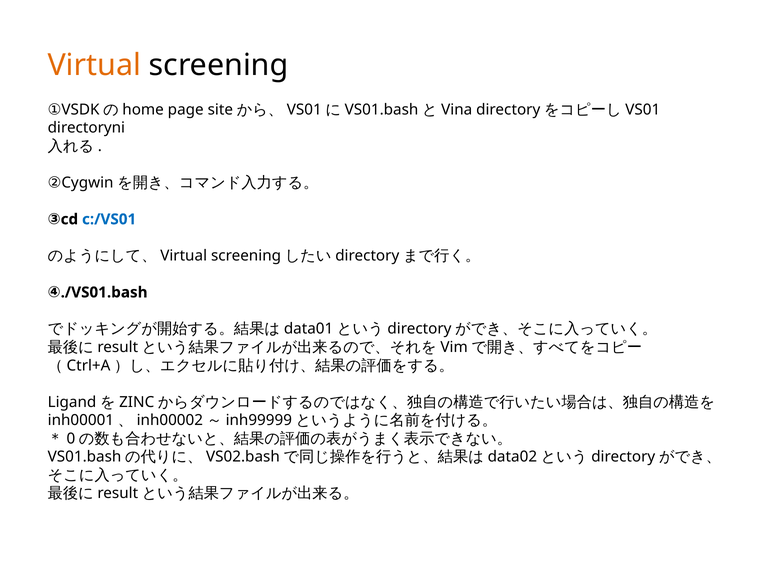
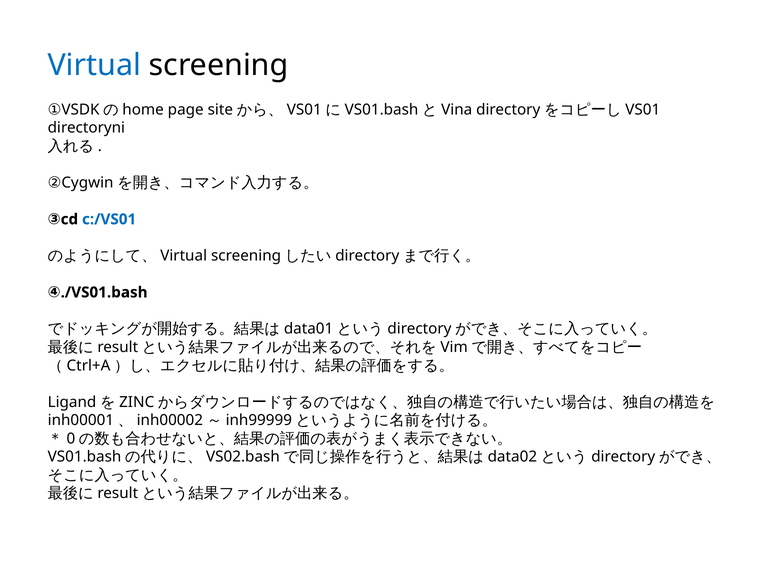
Virtual colour: orange -> blue
